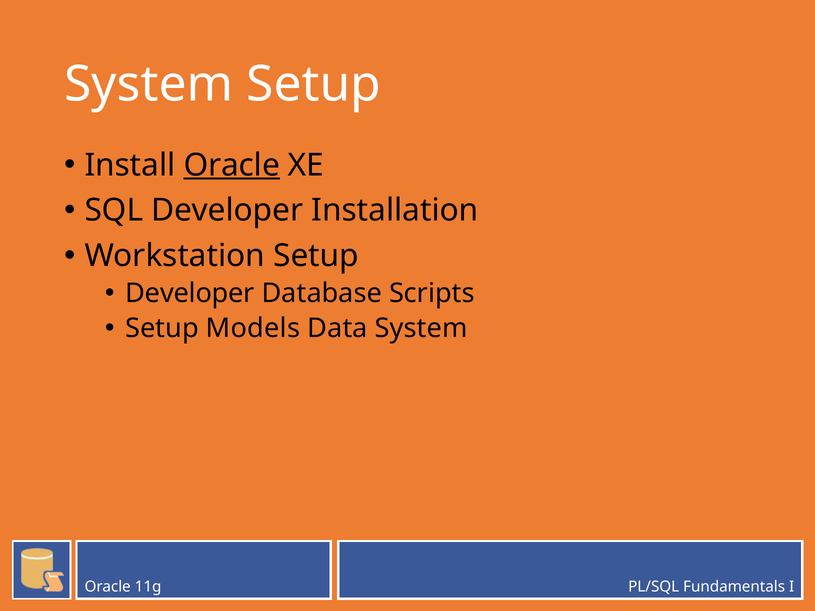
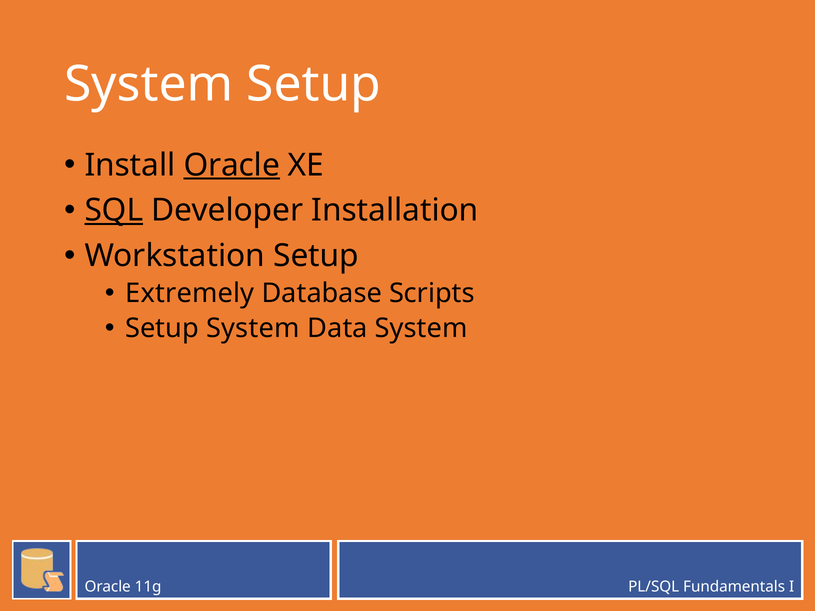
SQL underline: none -> present
Developer at (190, 294): Developer -> Extremely
Setup Models: Models -> System
